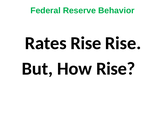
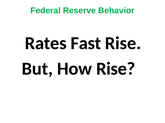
Rates Rise: Rise -> Fast
